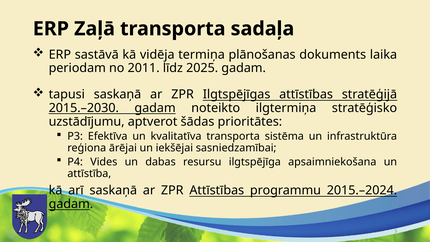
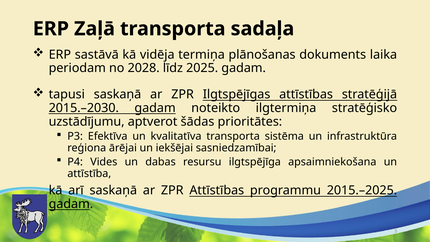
2011: 2011 -> 2028
2015.–2024: 2015.–2024 -> 2015.–2025
